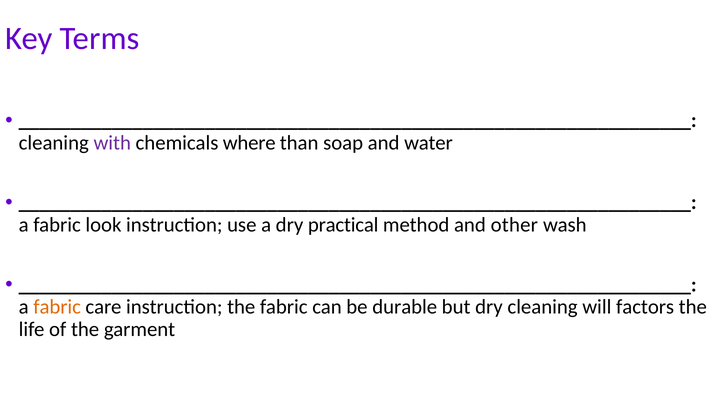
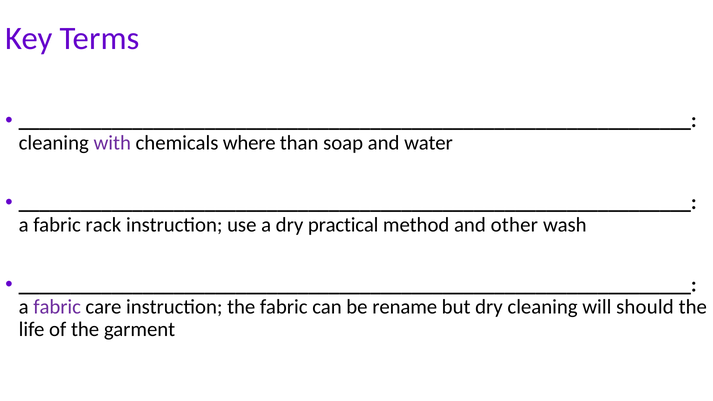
look: look -> rack
fabric at (57, 307) colour: orange -> purple
durable: durable -> rename
factors: factors -> should
